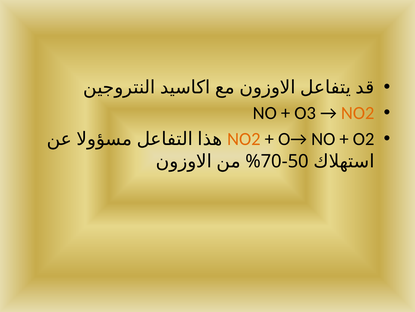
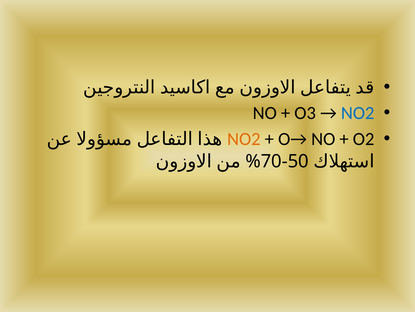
NO2 at (358, 113) colour: orange -> blue
